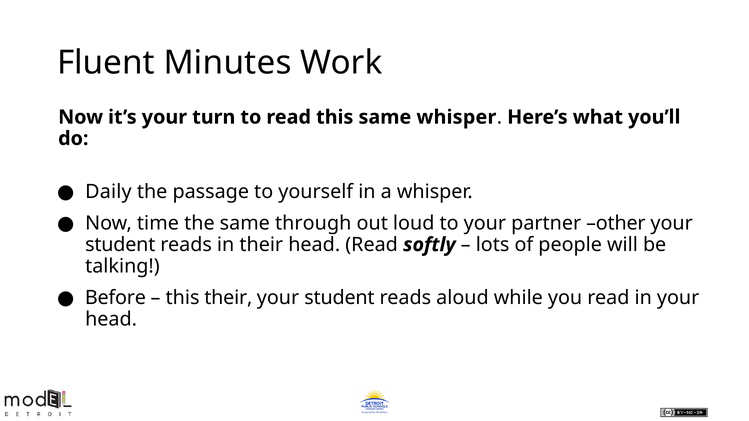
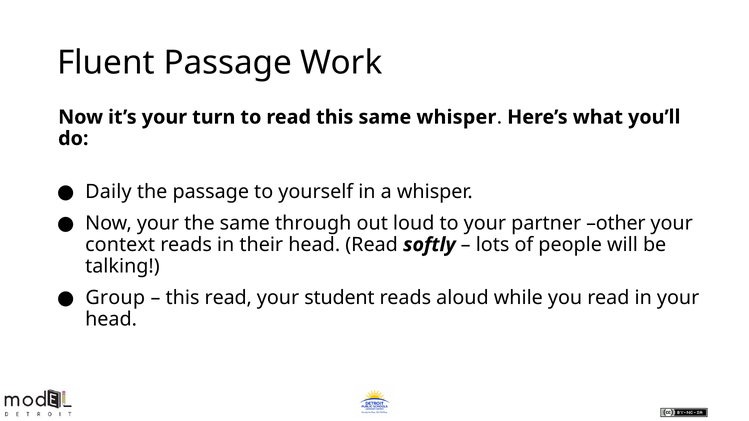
Fluent Minutes: Minutes -> Passage
Now time: time -> your
student at (120, 245): student -> context
Before: Before -> Group
this their: their -> read
